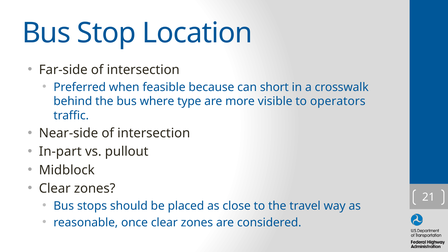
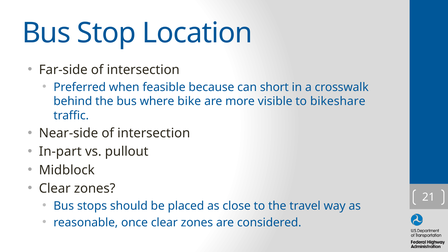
type: type -> bike
operators: operators -> bikeshare
